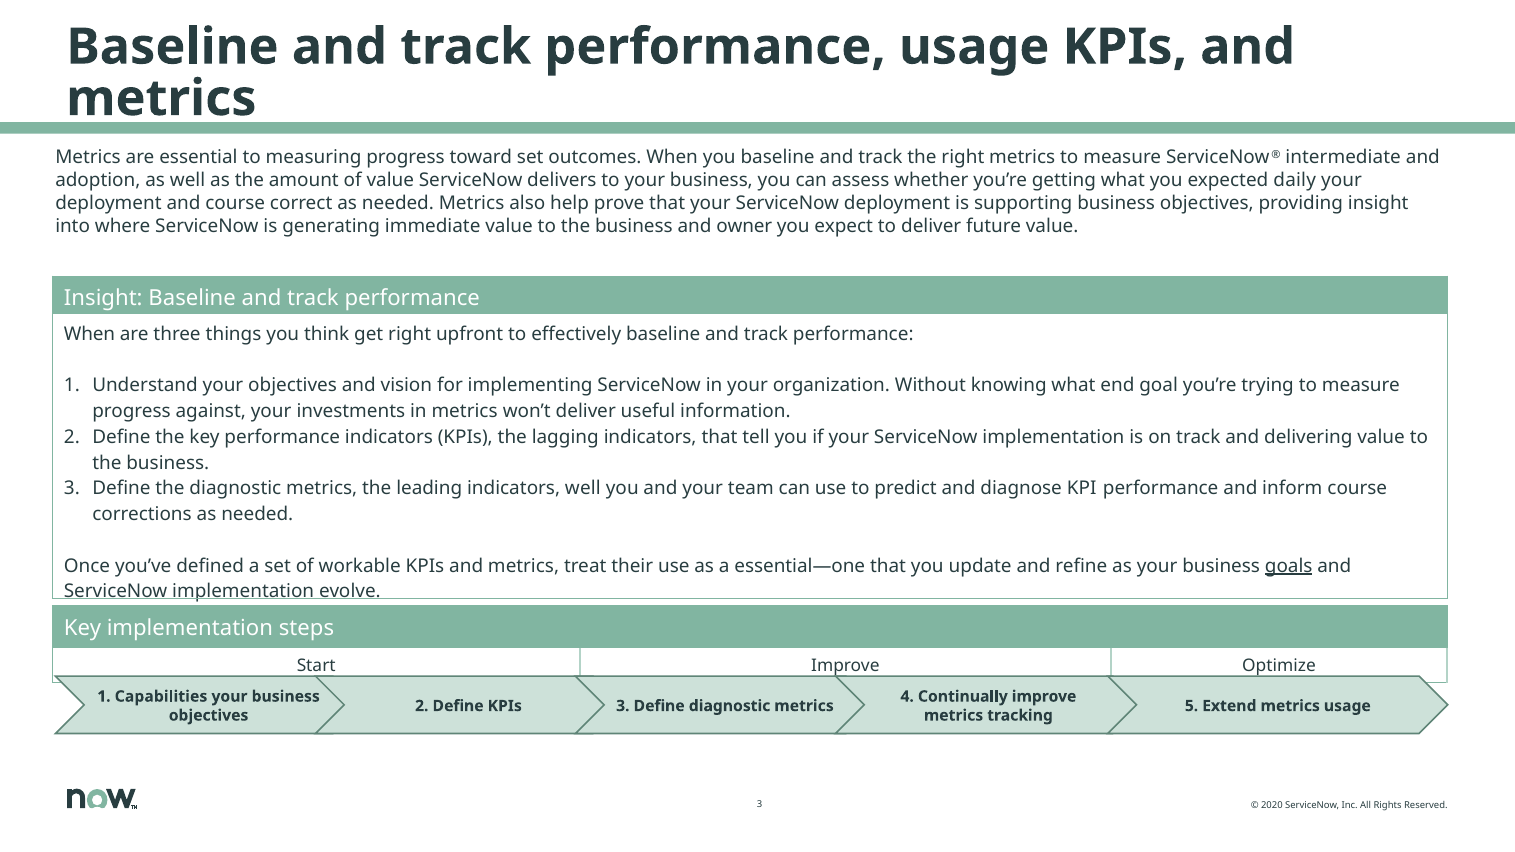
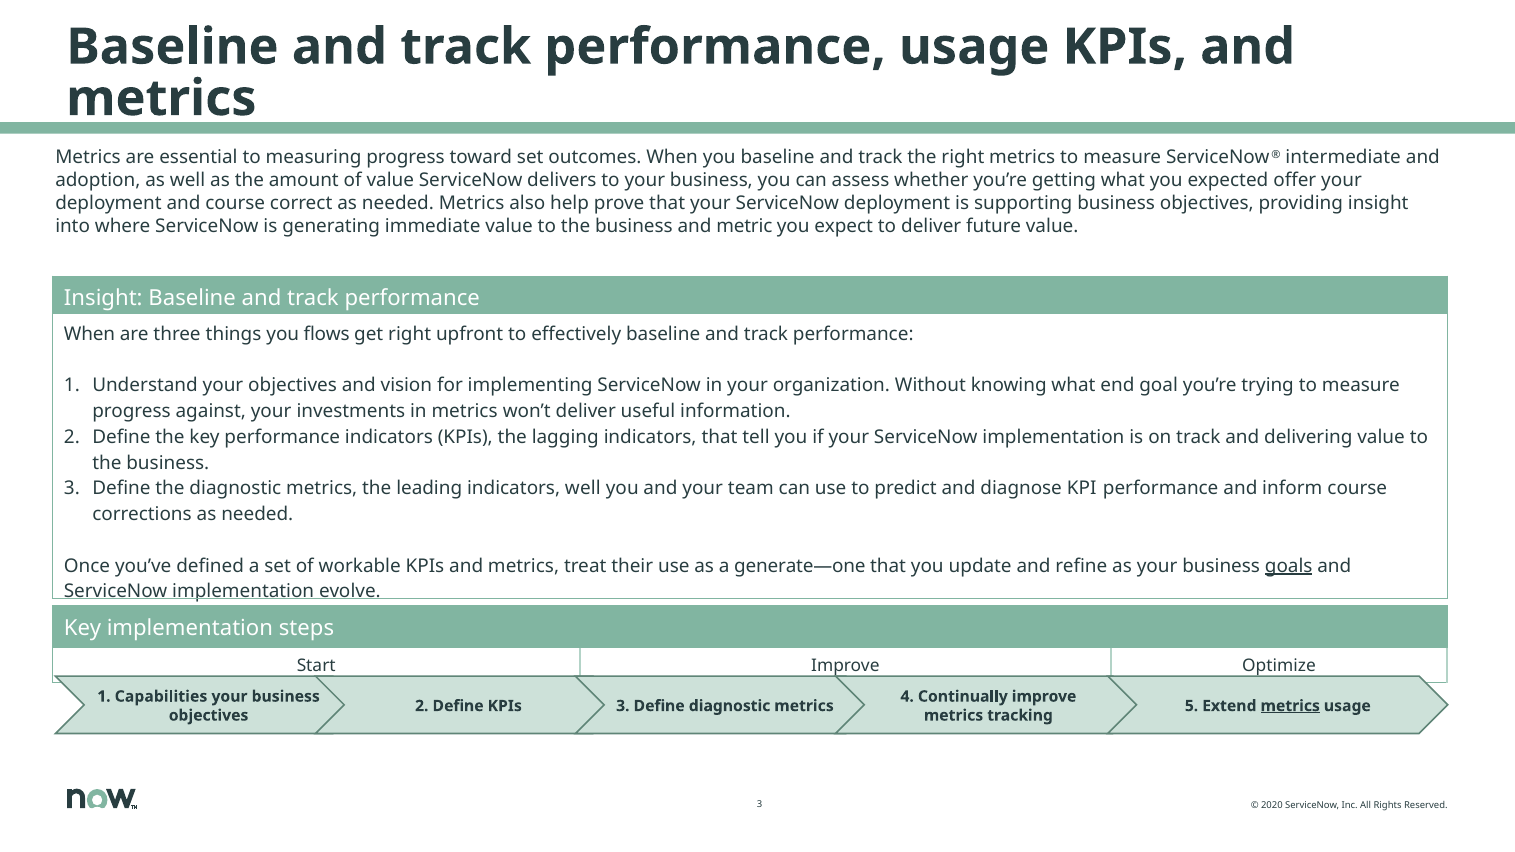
daily: daily -> offer
owner: owner -> metric
think: think -> flows
essential—one: essential—one -> generate—one
metrics at (1290, 706) underline: none -> present
